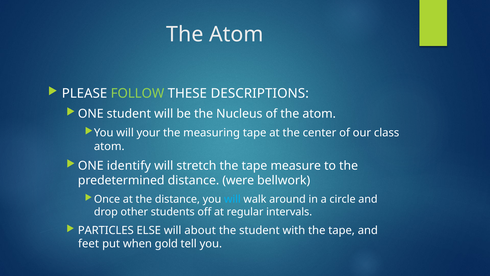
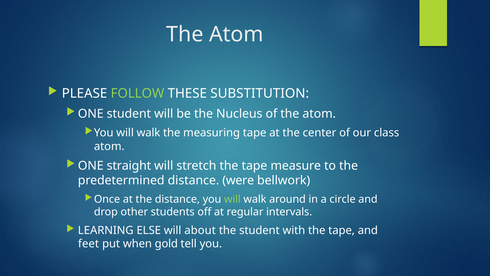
DESCRIPTIONS: DESCRIPTIONS -> SUBSTITUTION
your at (148, 133): your -> walk
identify: identify -> straight
will at (232, 199) colour: light blue -> light green
PARTICLES: PARTICLES -> LEARNING
